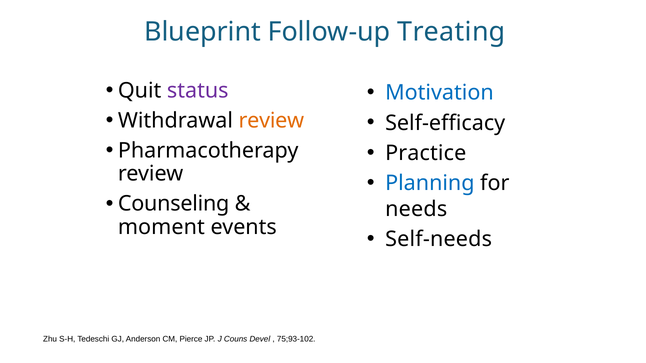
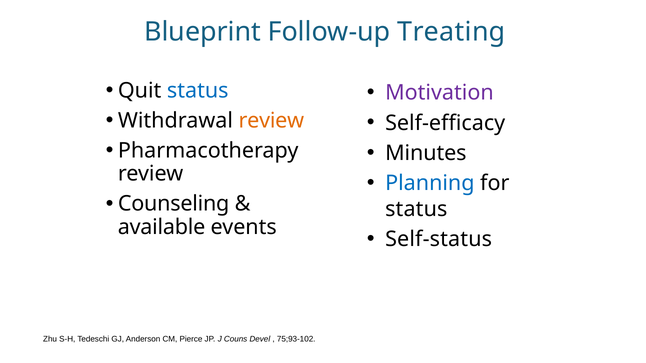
status at (198, 91) colour: purple -> blue
Motivation colour: blue -> purple
Practice: Practice -> Minutes
needs at (416, 209): needs -> status
moment: moment -> available
Self-needs: Self-needs -> Self-status
